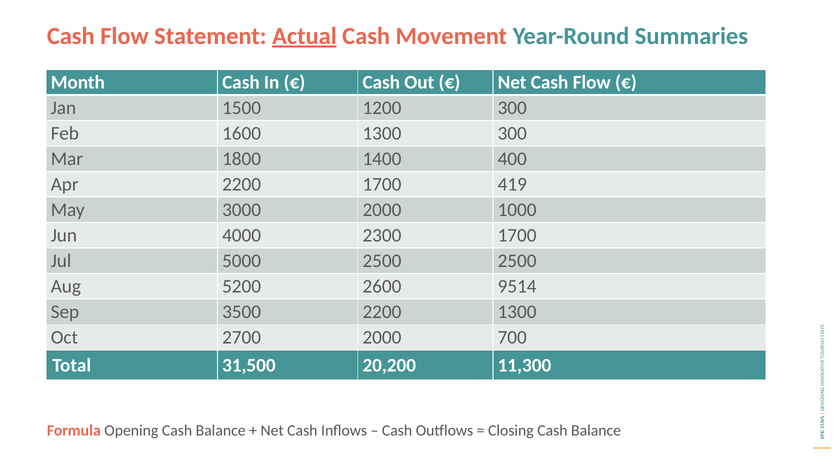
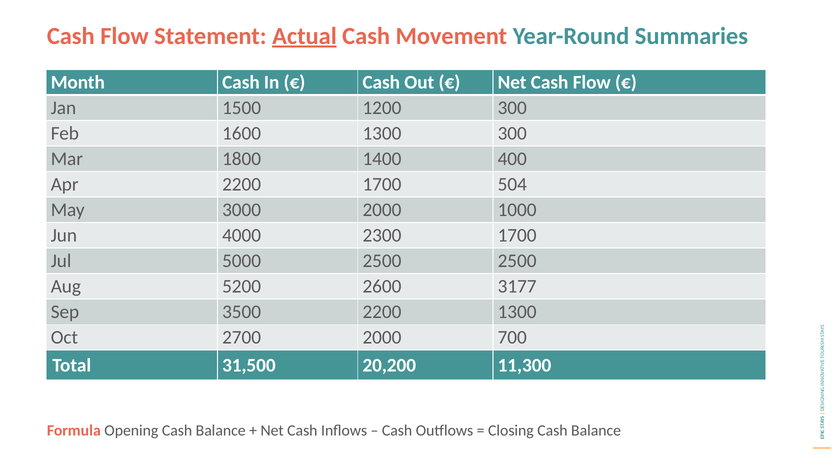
419: 419 -> 504
9514: 9514 -> 3177
